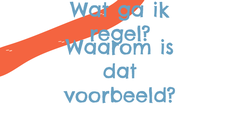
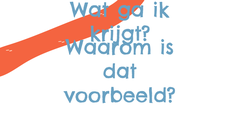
regel: regel -> krijgt
